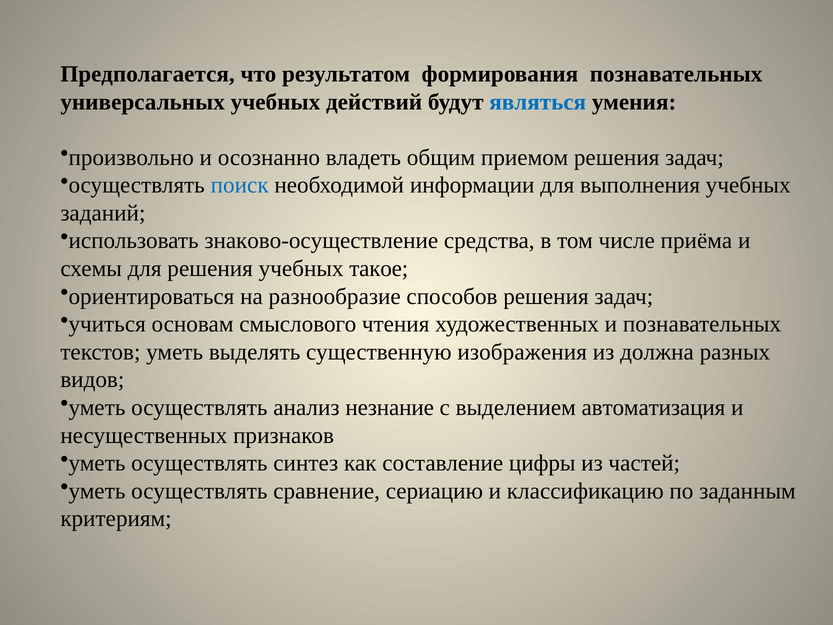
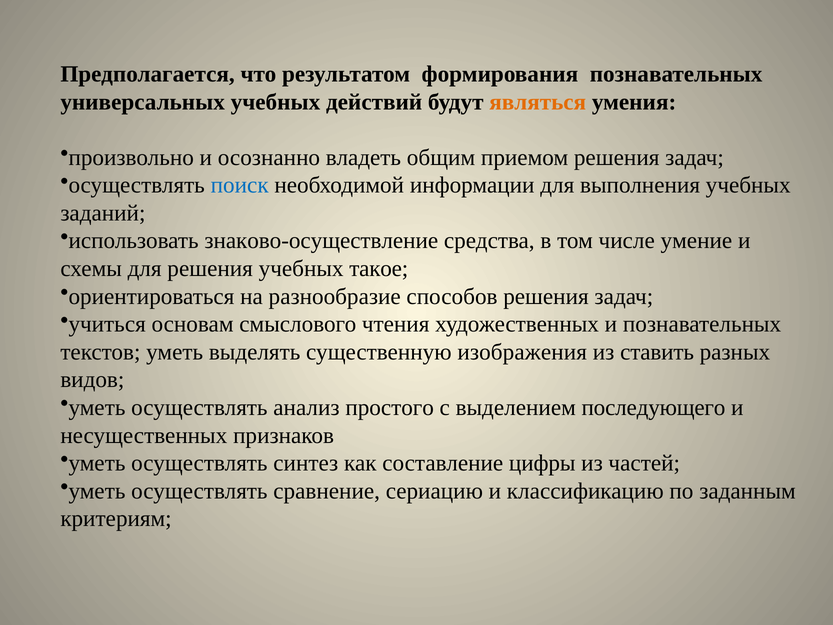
являться colour: blue -> orange
приёма: приёма -> умение
должна: должна -> ставить
незнание: незнание -> простого
автоматизация: автоматизация -> последующего
